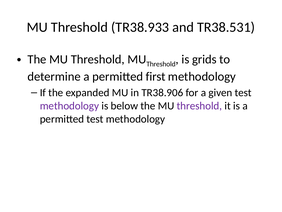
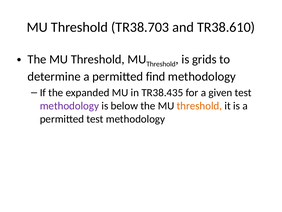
TR38.933: TR38.933 -> TR38.703
TR38.531: TR38.531 -> TR38.610
first: first -> find
TR38.906: TR38.906 -> TR38.435
threshold at (199, 106) colour: purple -> orange
